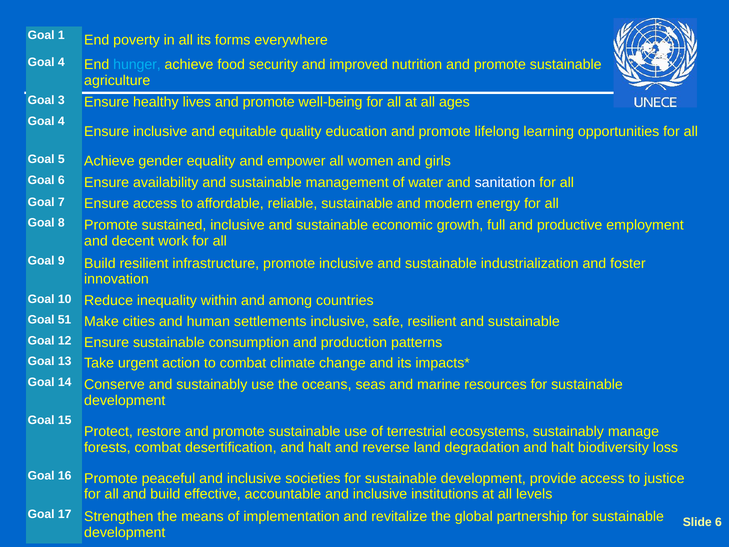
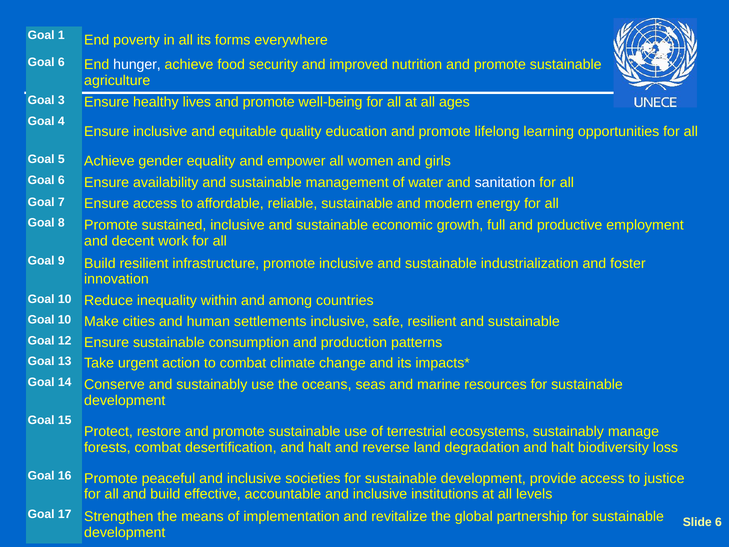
4 at (61, 62): 4 -> 6
hunger colour: light blue -> white
51 at (64, 320): 51 -> 10
